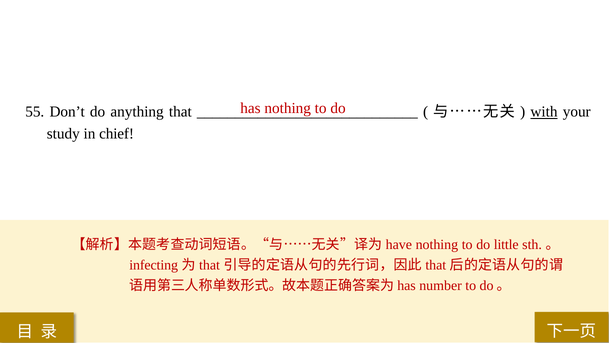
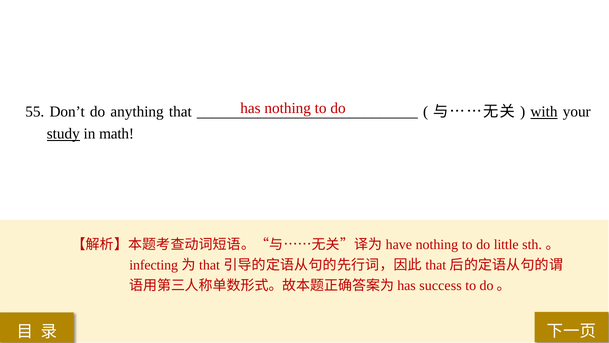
study underline: none -> present
chief: chief -> math
number: number -> success
